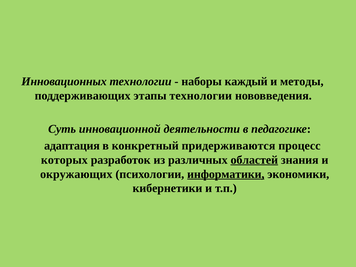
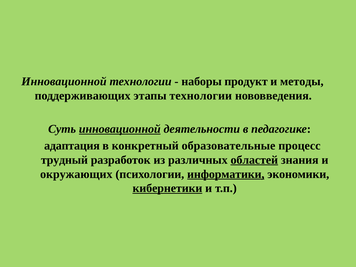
Инновационных at (64, 82): Инновационных -> Инновационной
каждый: каждый -> продукт
инновационной at (120, 129) underline: none -> present
придерживаются: придерживаются -> образовательные
которых: которых -> трудный
кибернетики underline: none -> present
